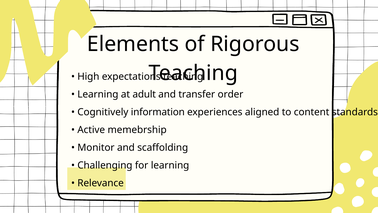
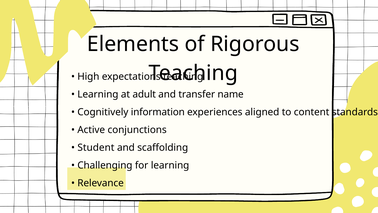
order: order -> name
memebrship: memebrship -> conjunctions
Monitor: Monitor -> Student
